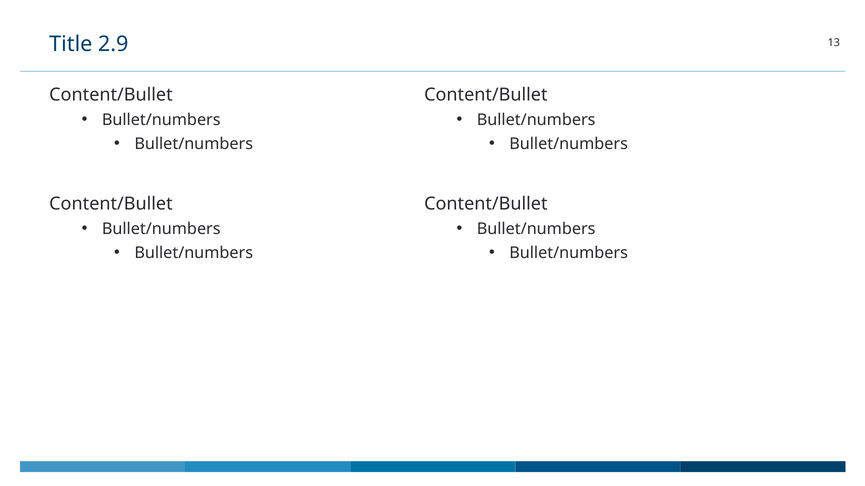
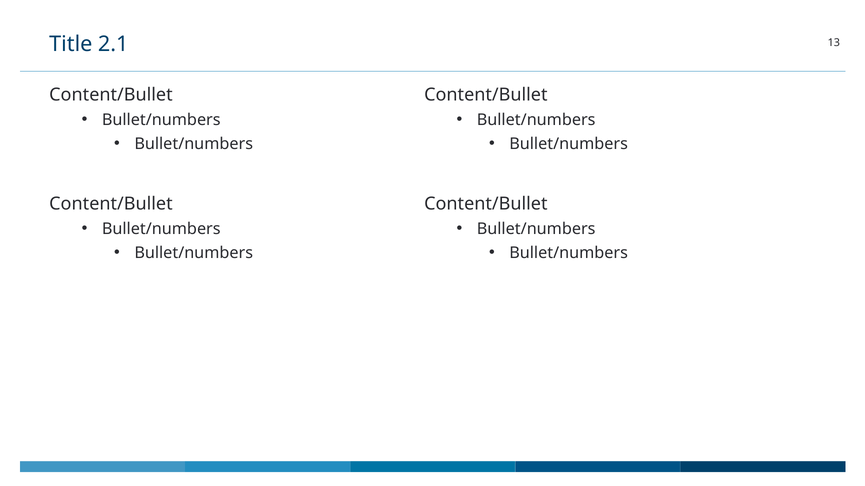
2.9: 2.9 -> 2.1
